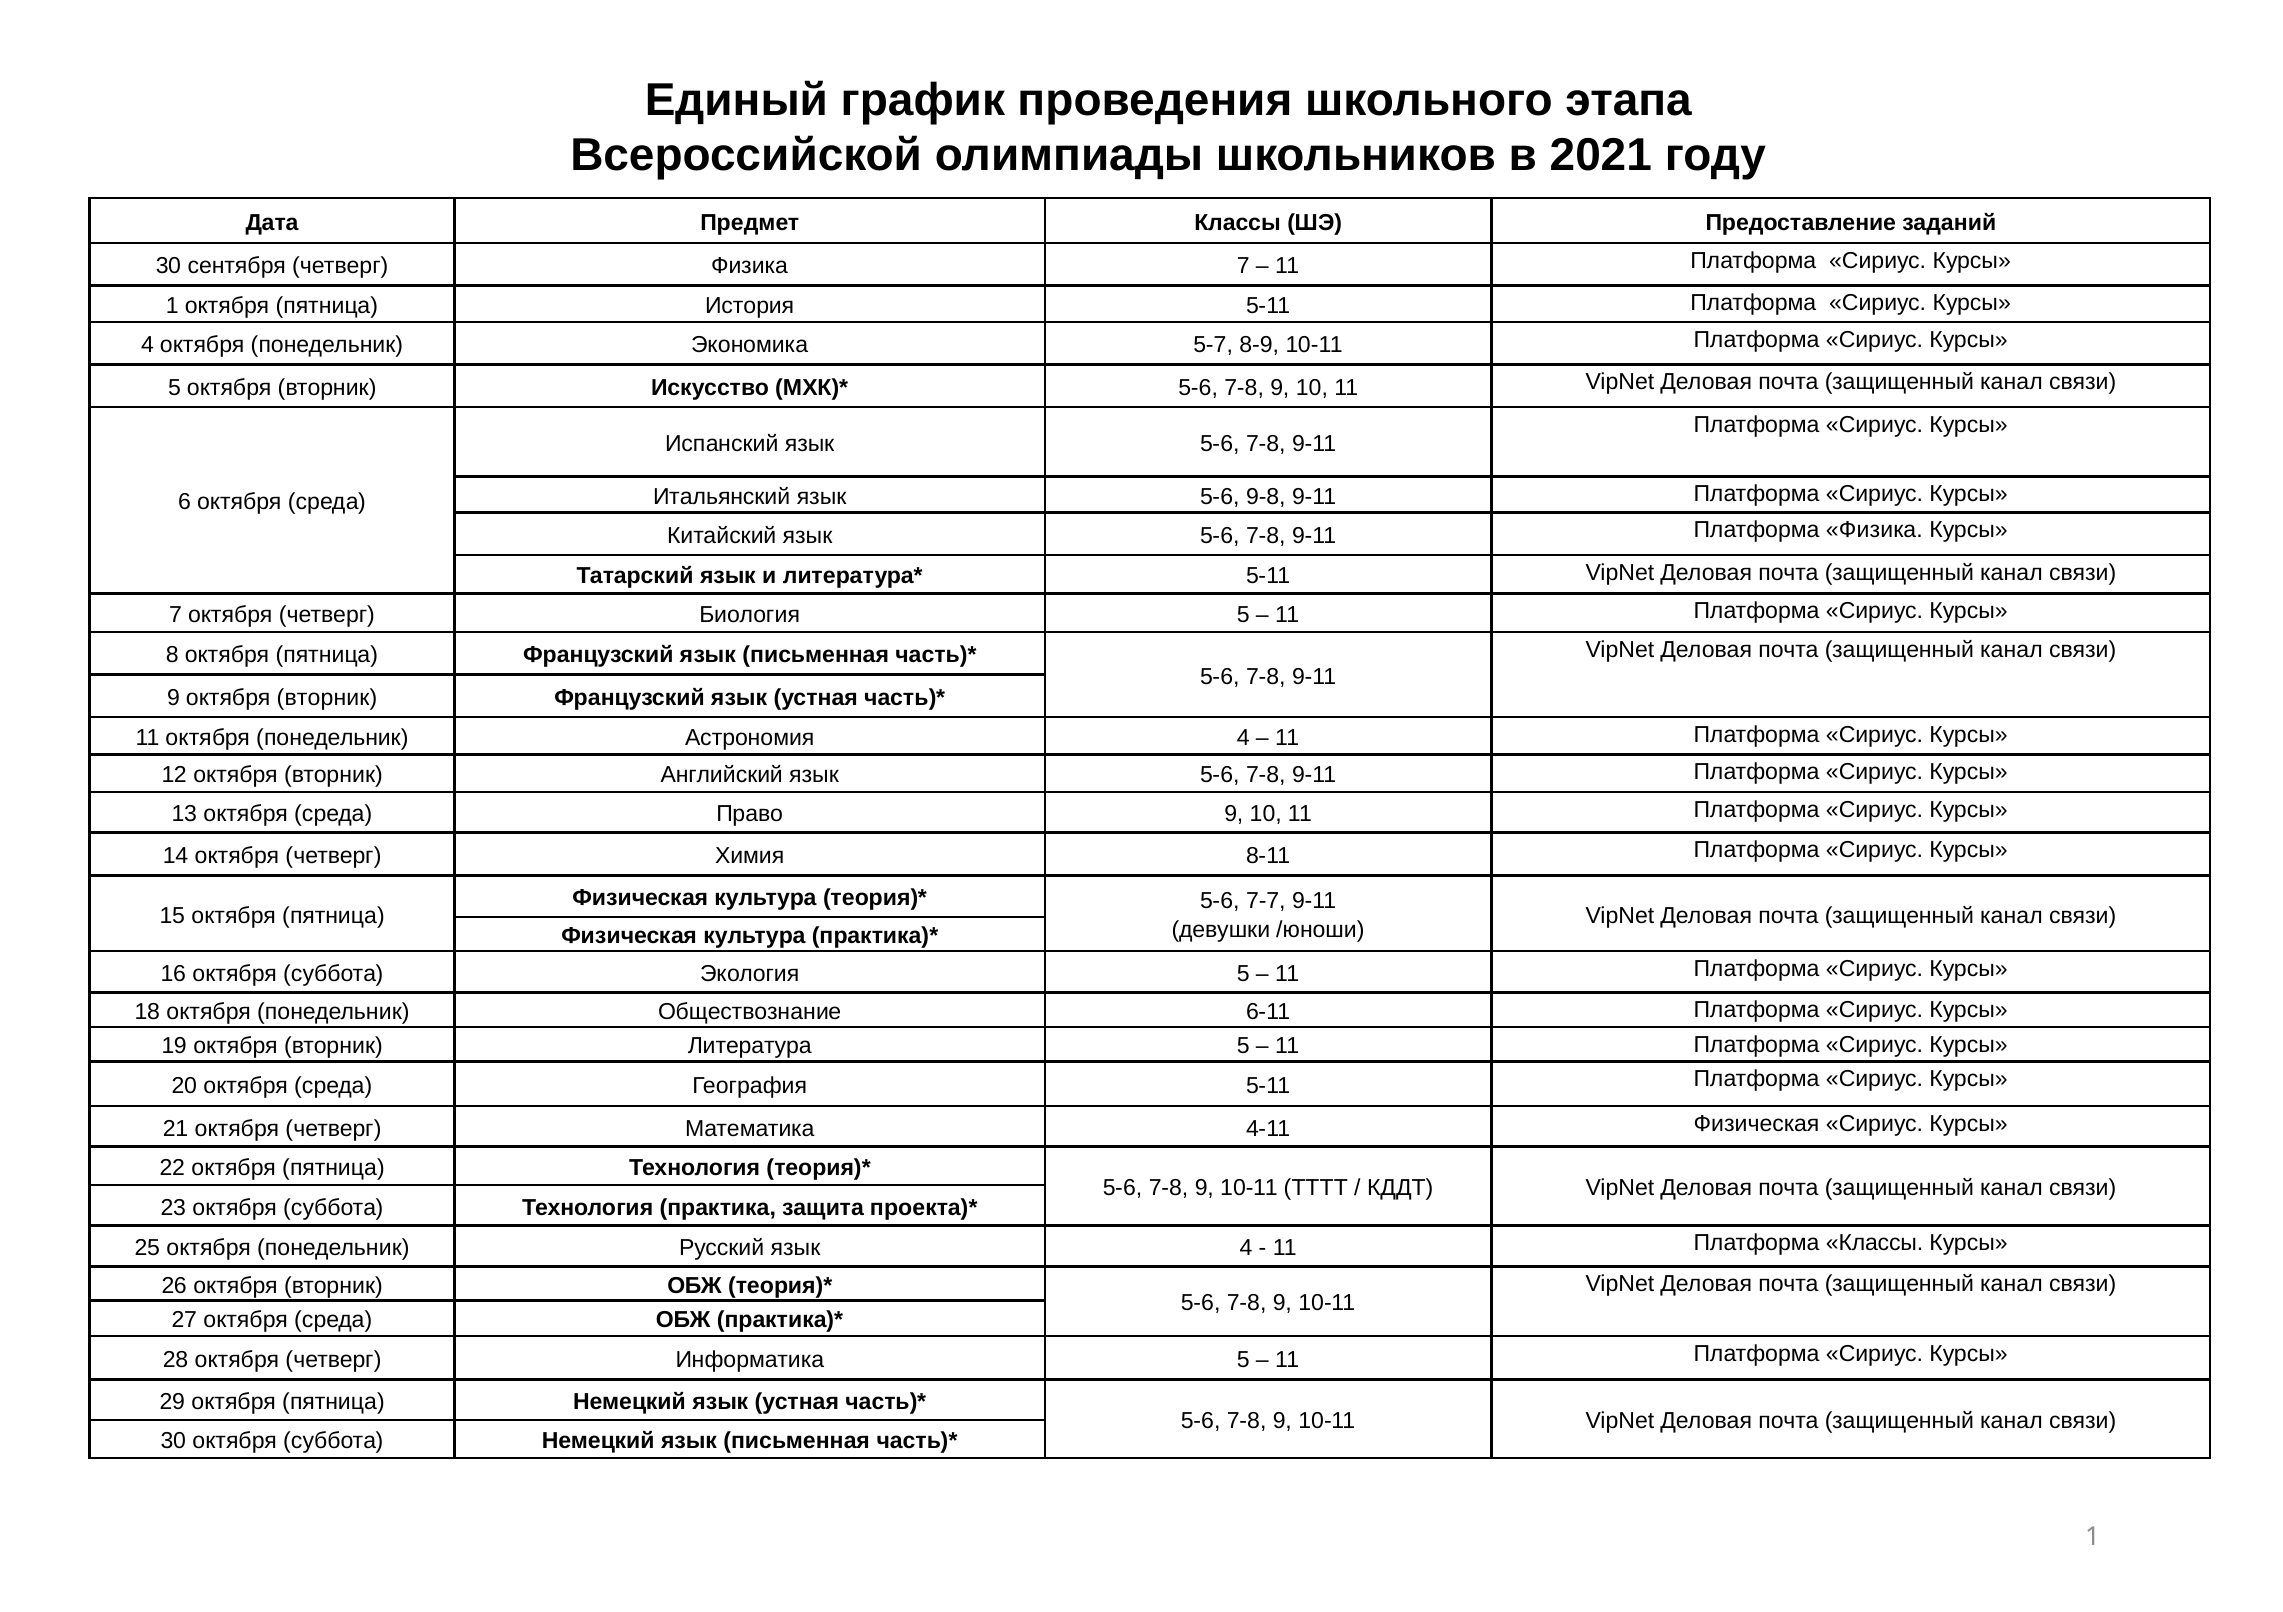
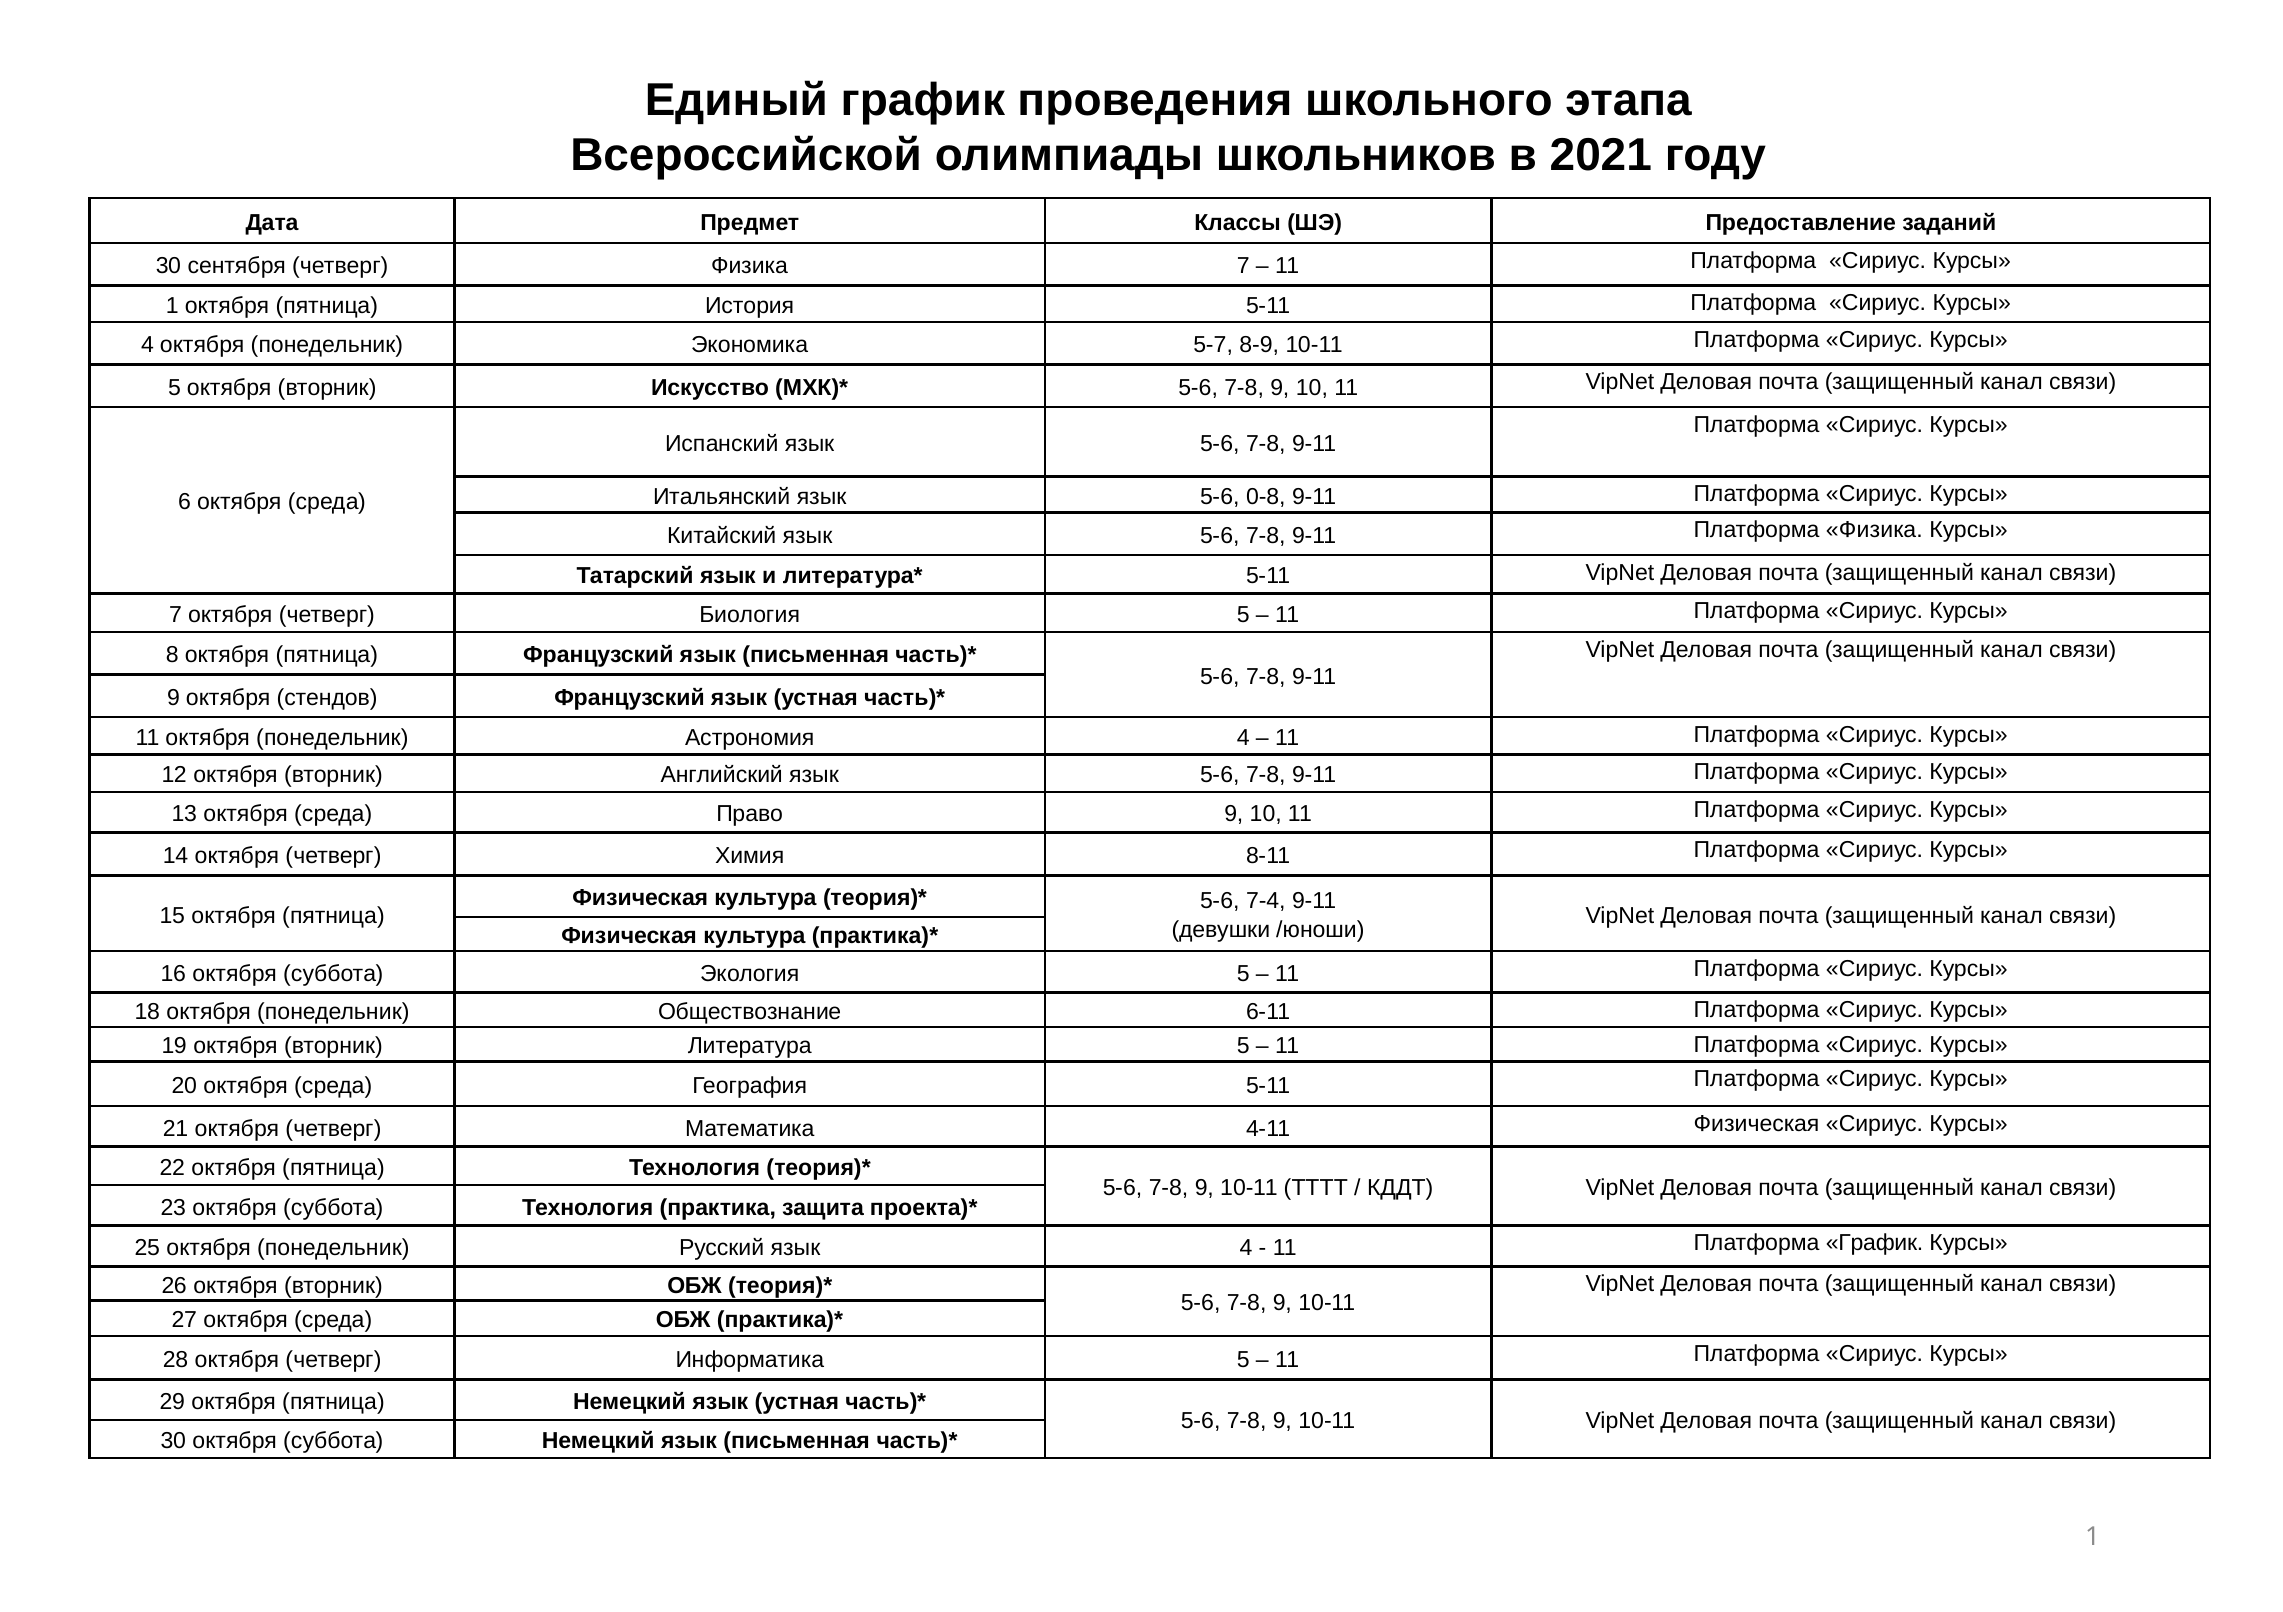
9-8: 9-8 -> 0-8
9 октября вторник: вторник -> стендов
7-7: 7-7 -> 7-4
Платформа Классы: Классы -> График
